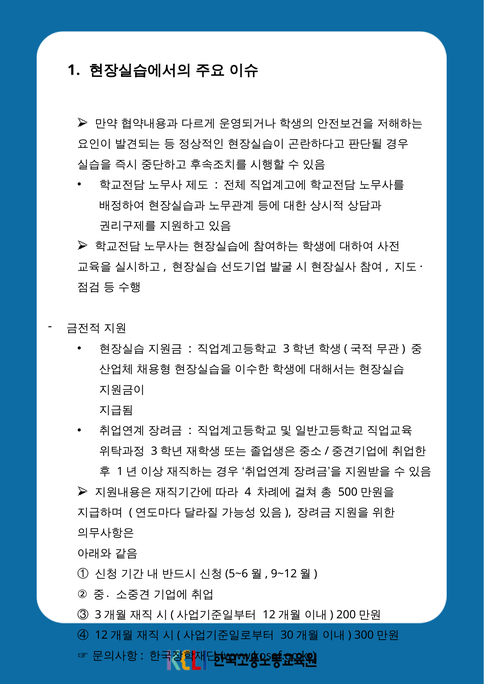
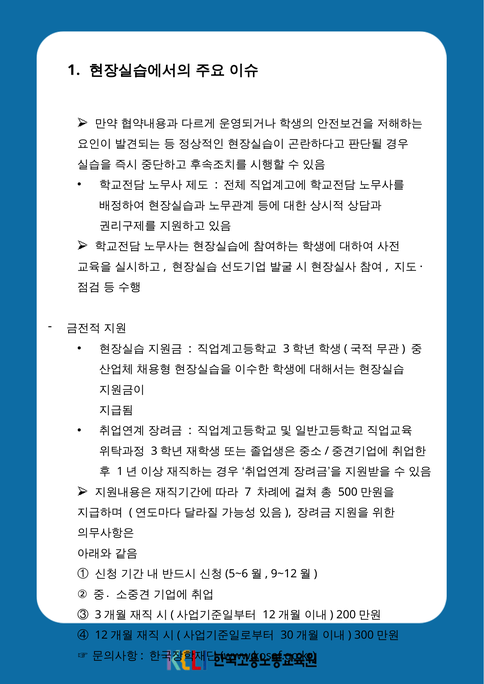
4: 4 -> 7
